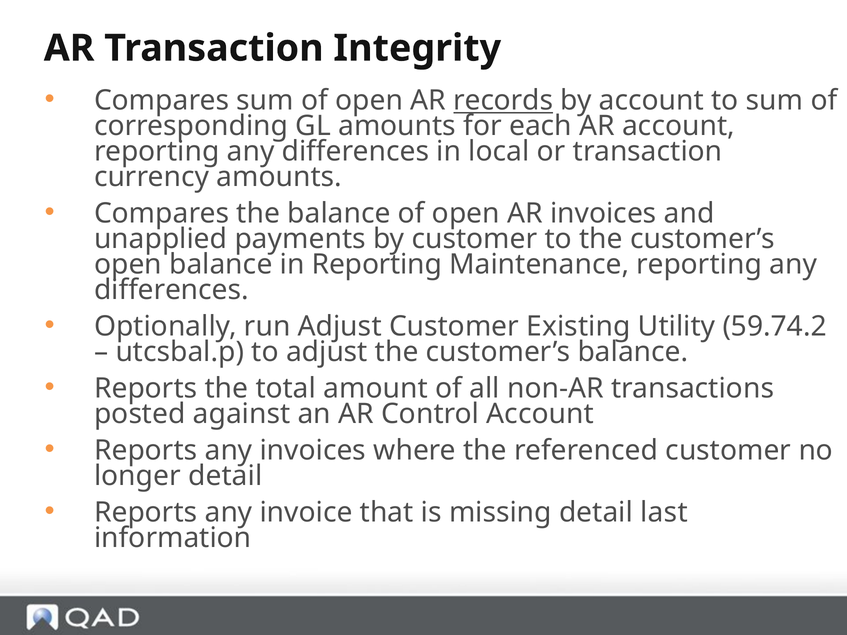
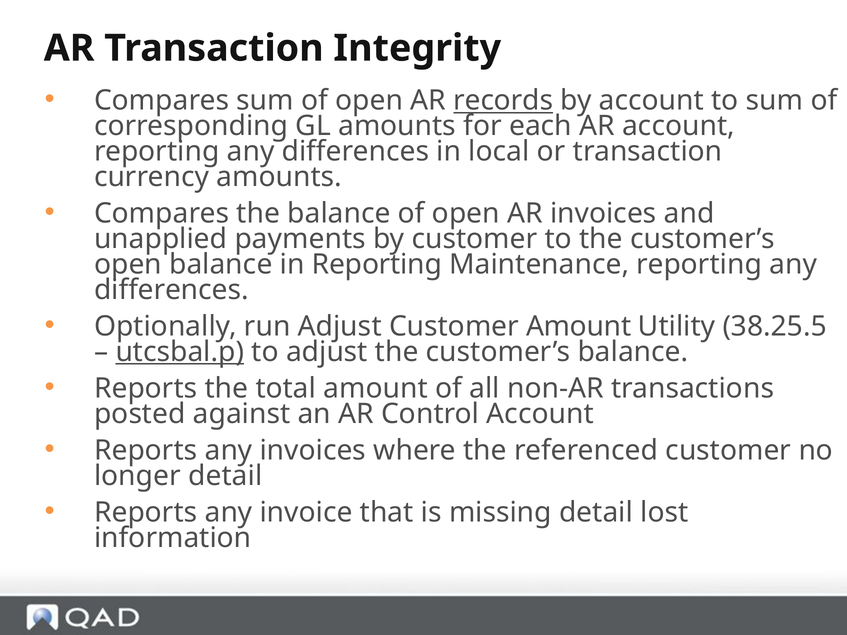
Customer Existing: Existing -> Amount
59.74.2: 59.74.2 -> 38.25.5
utcsbal.p underline: none -> present
last: last -> lost
